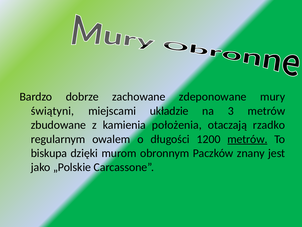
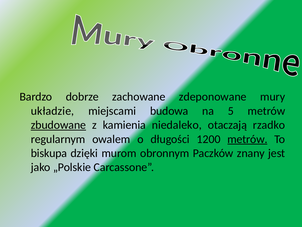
świątyni: świątyni -> układzie
układzie: układzie -> budowa
3: 3 -> 5
zbudowane underline: none -> present
położenia: położenia -> niedaleko
